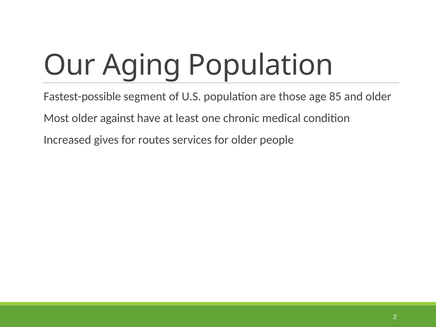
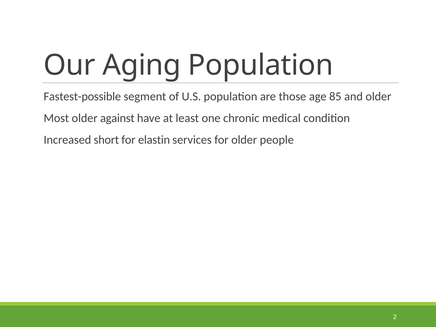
gives: gives -> short
routes: routes -> elastin
